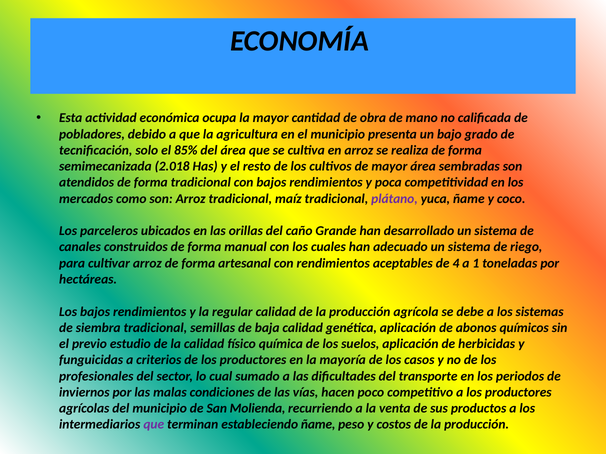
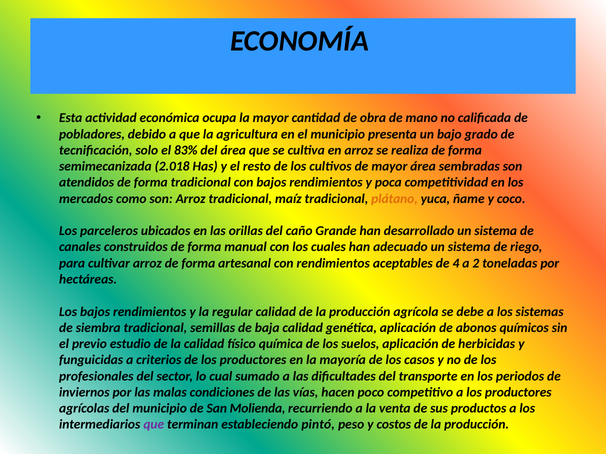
85%: 85% -> 83%
plátano colour: purple -> orange
1: 1 -> 2
estableciendo ñame: ñame -> pintó
